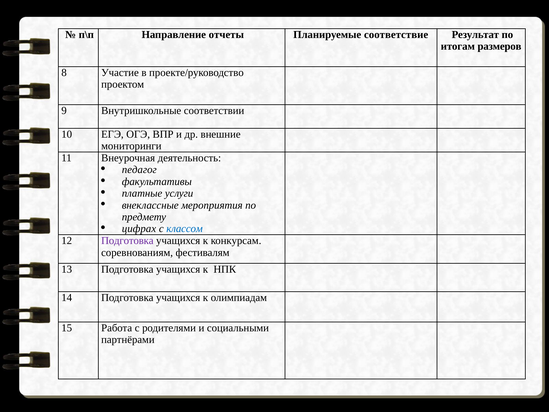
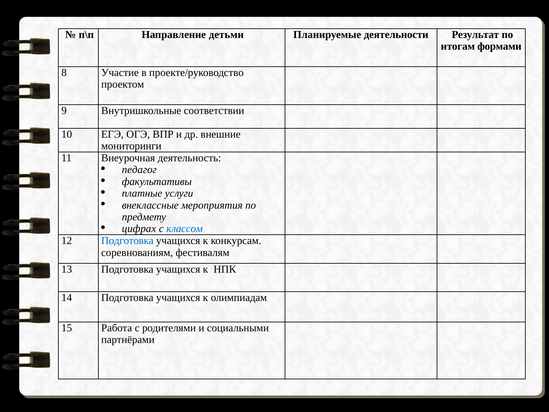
отчеты: отчеты -> детьми
соответствие: соответствие -> деятельности
размеров: размеров -> формами
Подготовка at (127, 241) colour: purple -> blue
